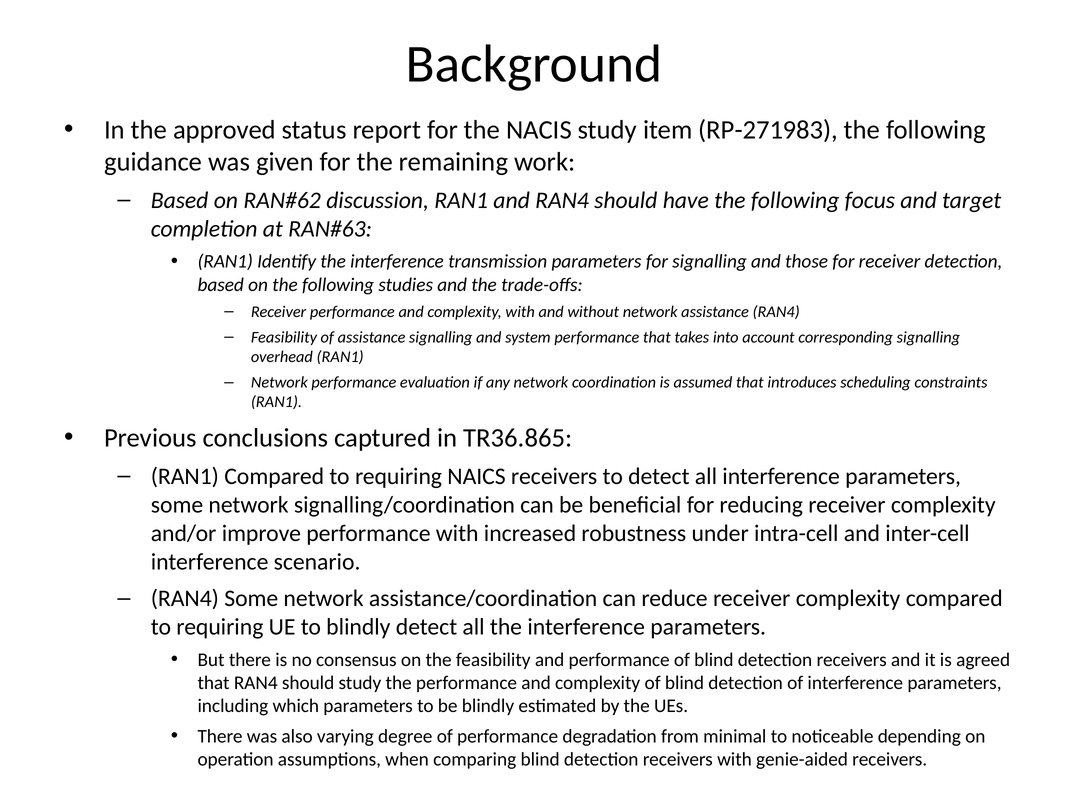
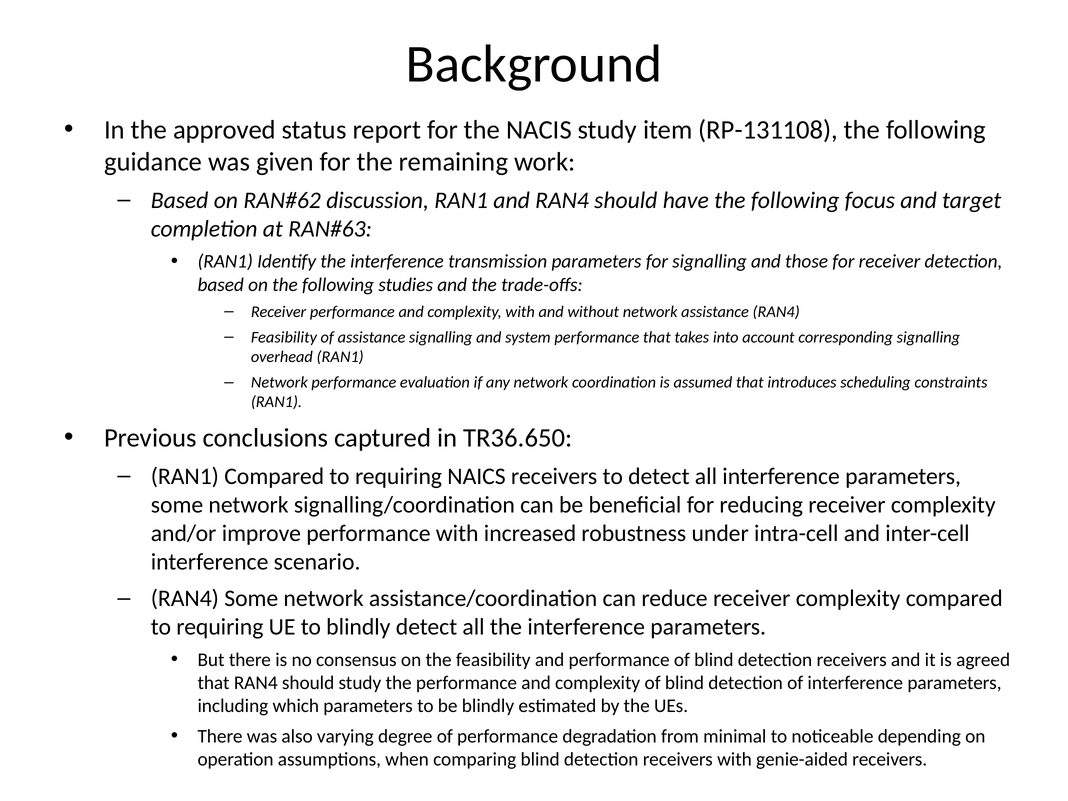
RP-271983: RP-271983 -> RP-131108
TR36.865: TR36.865 -> TR36.650
